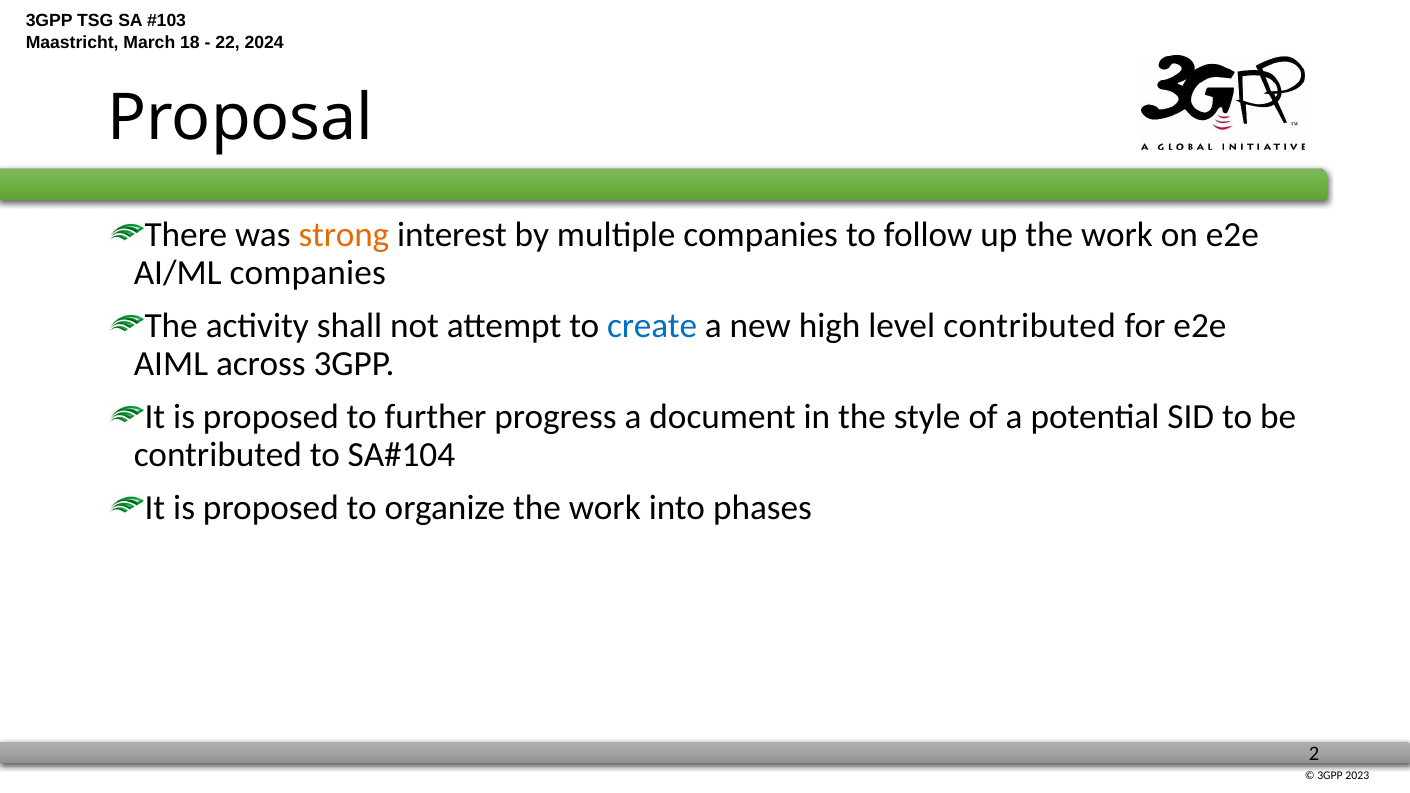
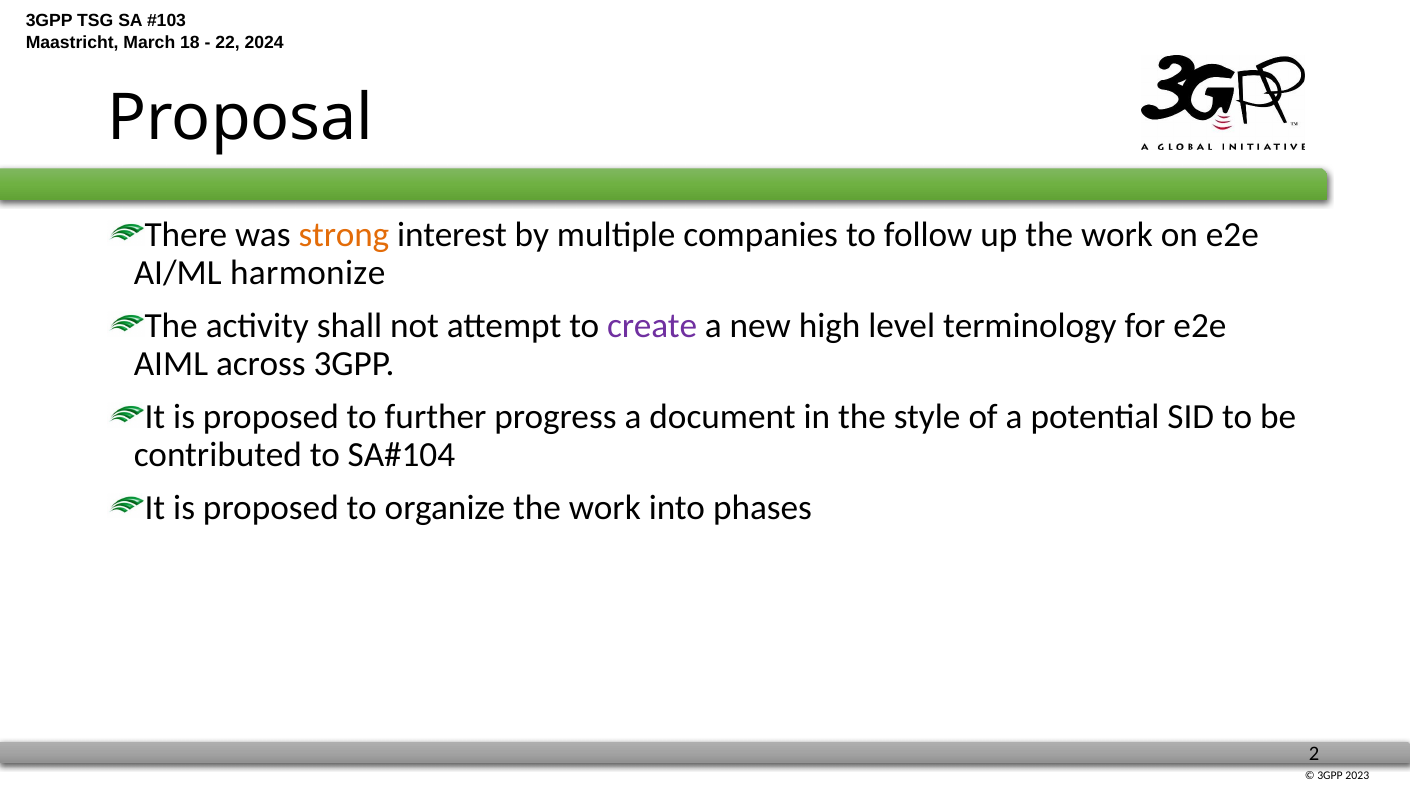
AI/ML companies: companies -> harmonize
create colour: blue -> purple
level contributed: contributed -> terminology
